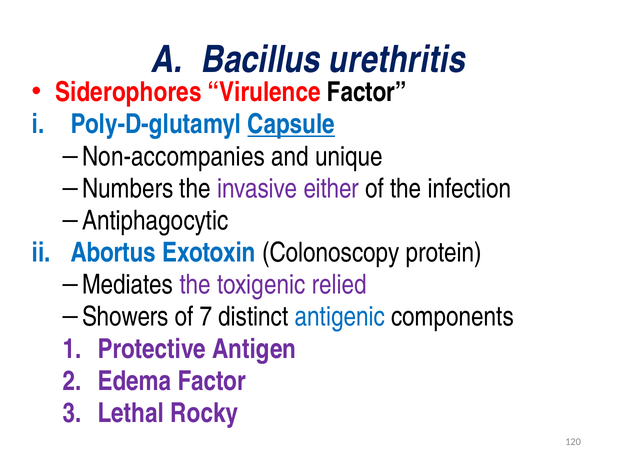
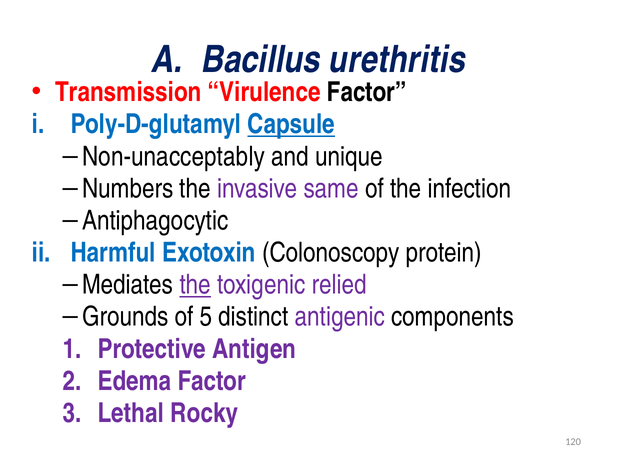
Siderophores: Siderophores -> Transmission
Non-accompanies: Non-accompanies -> Non-unacceptably
either: either -> same
Abortus: Abortus -> Harmful
the at (195, 285) underline: none -> present
Showers: Showers -> Grounds
7: 7 -> 5
antigenic colour: blue -> purple
